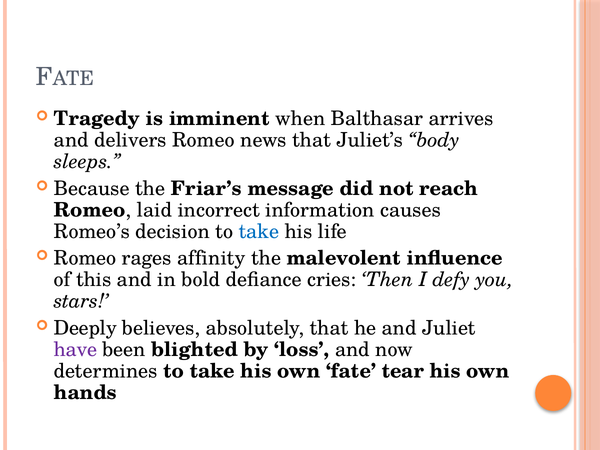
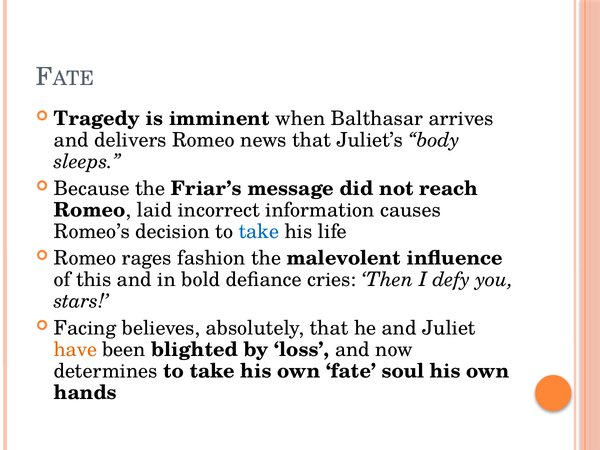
affinity: affinity -> fashion
Deeply: Deeply -> Facing
have colour: purple -> orange
tear: tear -> soul
